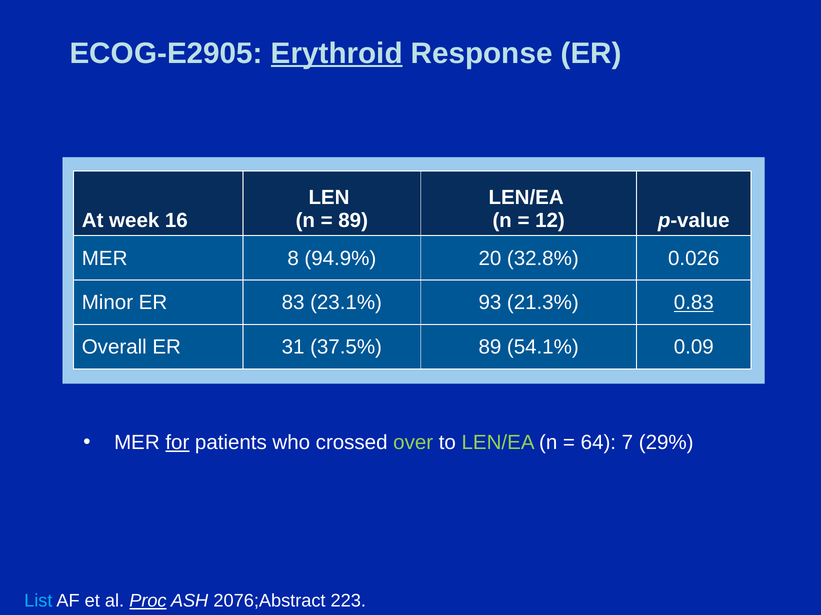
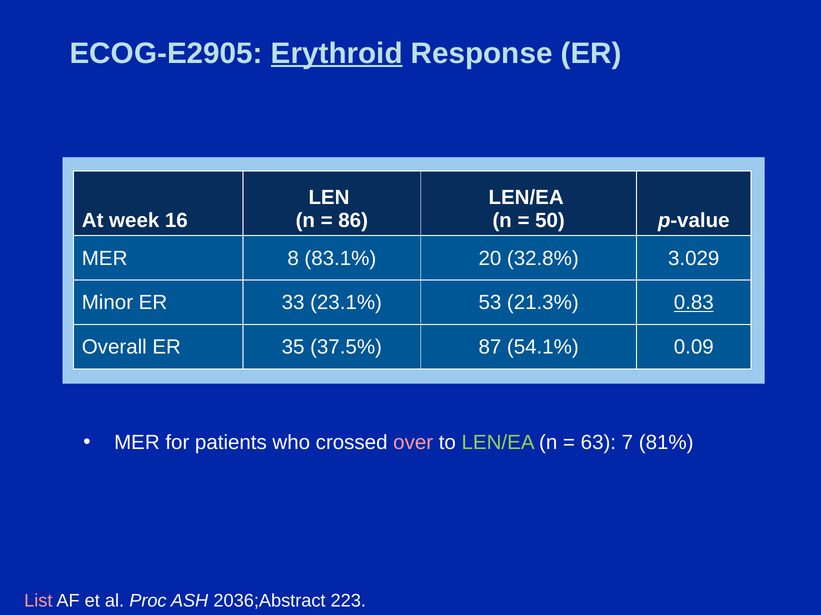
89 at (353, 221): 89 -> 86
12: 12 -> 50
94.9%: 94.9% -> 83.1%
0.026: 0.026 -> 3.029
83: 83 -> 33
93: 93 -> 53
31: 31 -> 35
37.5% 89: 89 -> 87
for underline: present -> none
over colour: light green -> pink
64: 64 -> 63
29%: 29% -> 81%
List colour: light blue -> pink
Proc underline: present -> none
2076;Abstract: 2076;Abstract -> 2036;Abstract
